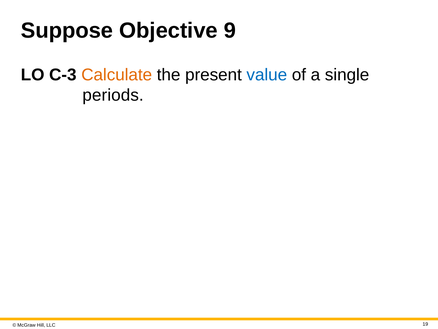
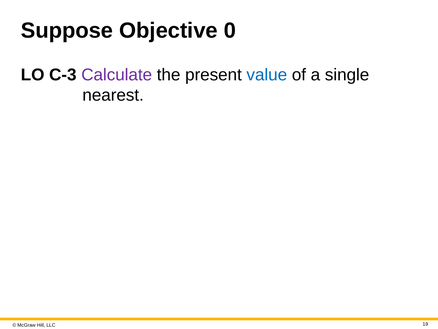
9: 9 -> 0
Calculate colour: orange -> purple
periods: periods -> nearest
